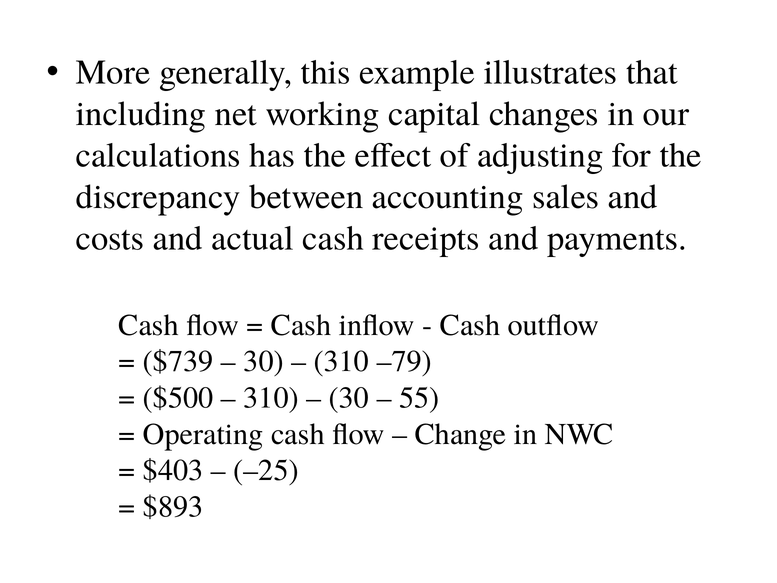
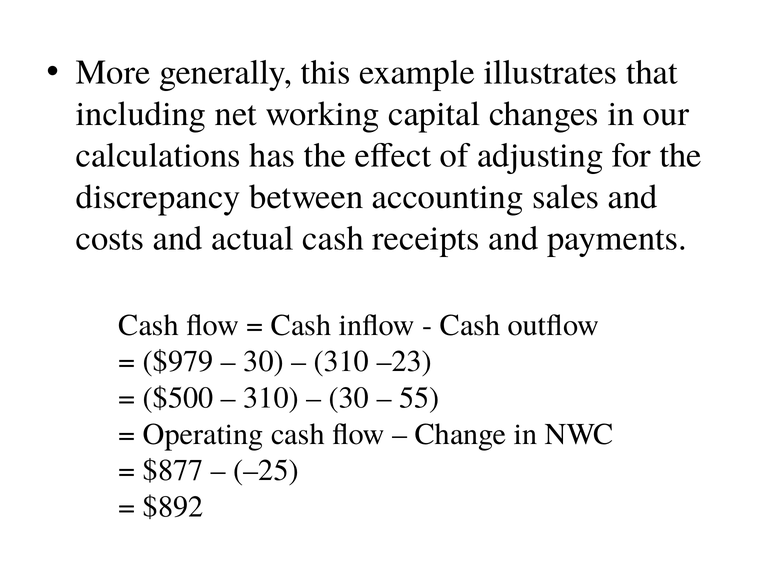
$739: $739 -> $979
–79: –79 -> –23
$403: $403 -> $877
$893: $893 -> $892
